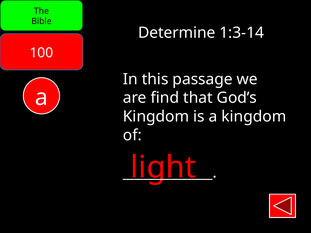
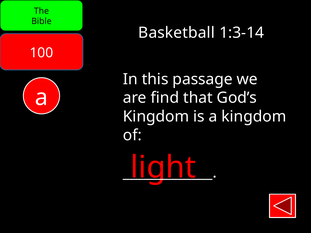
Determine: Determine -> Basketball
